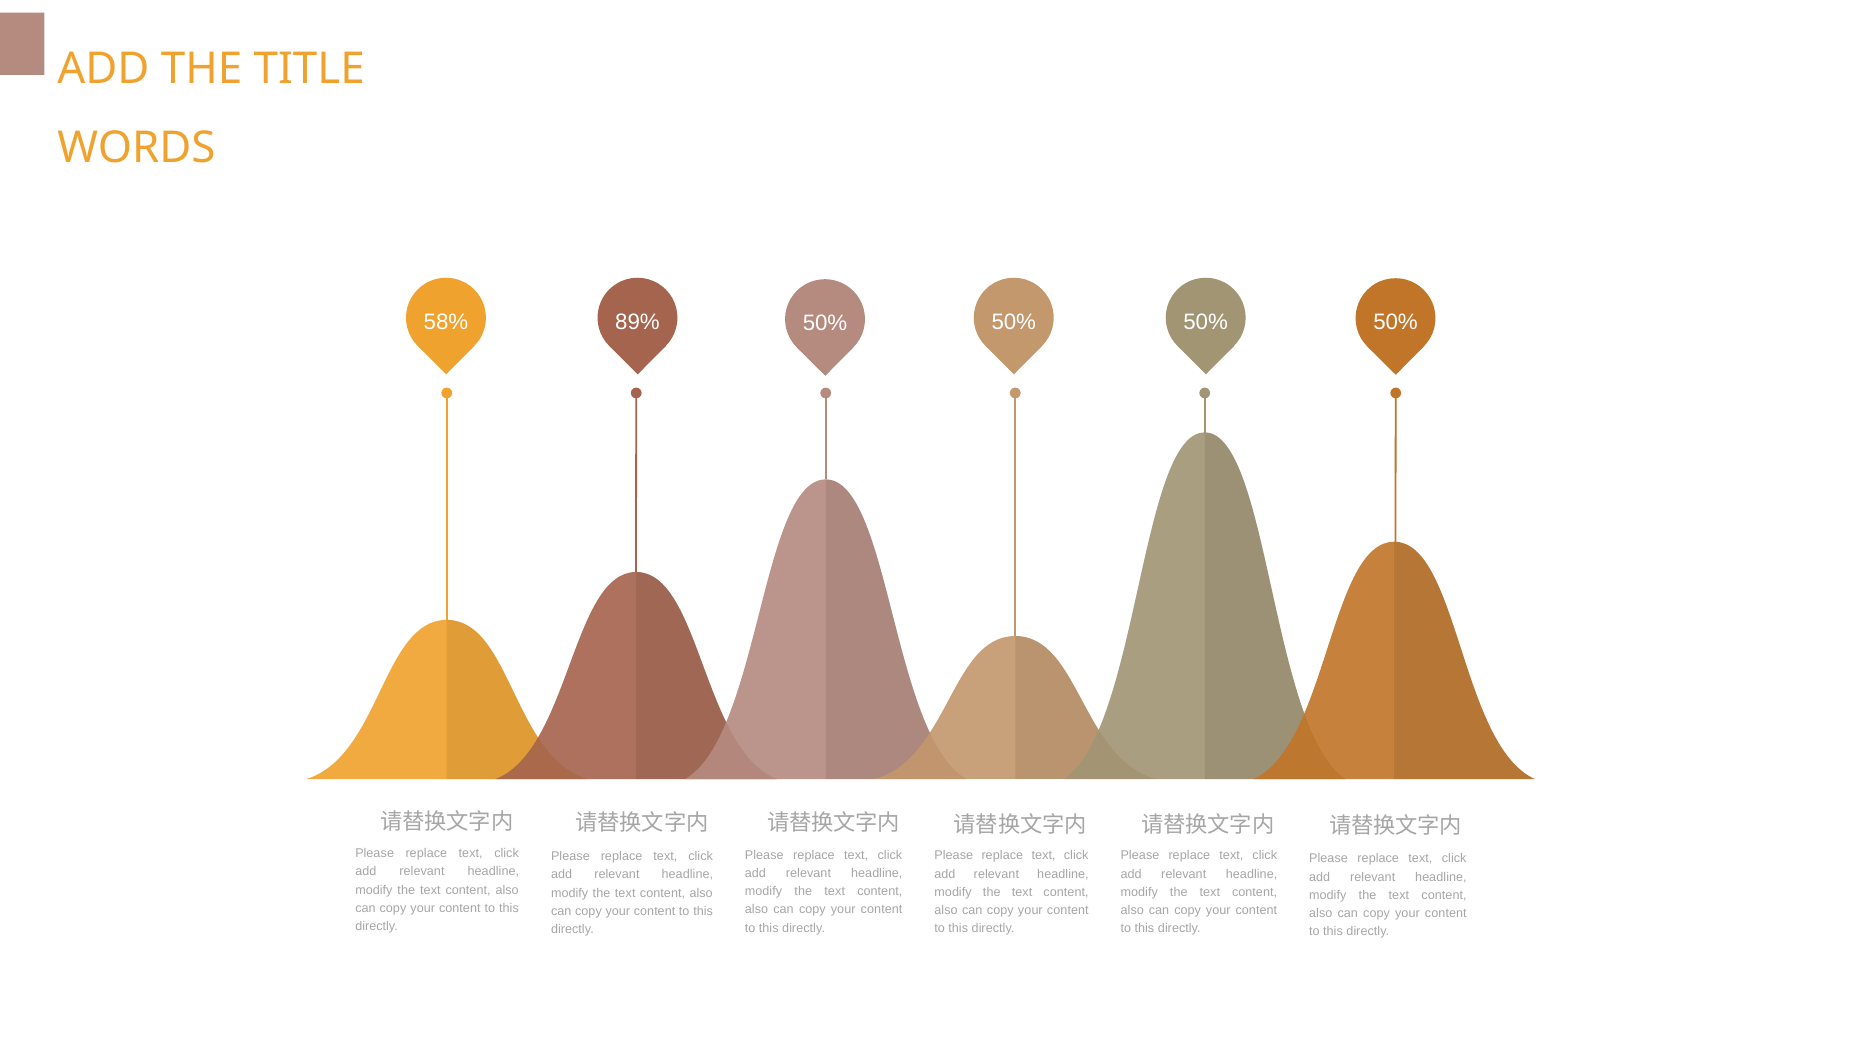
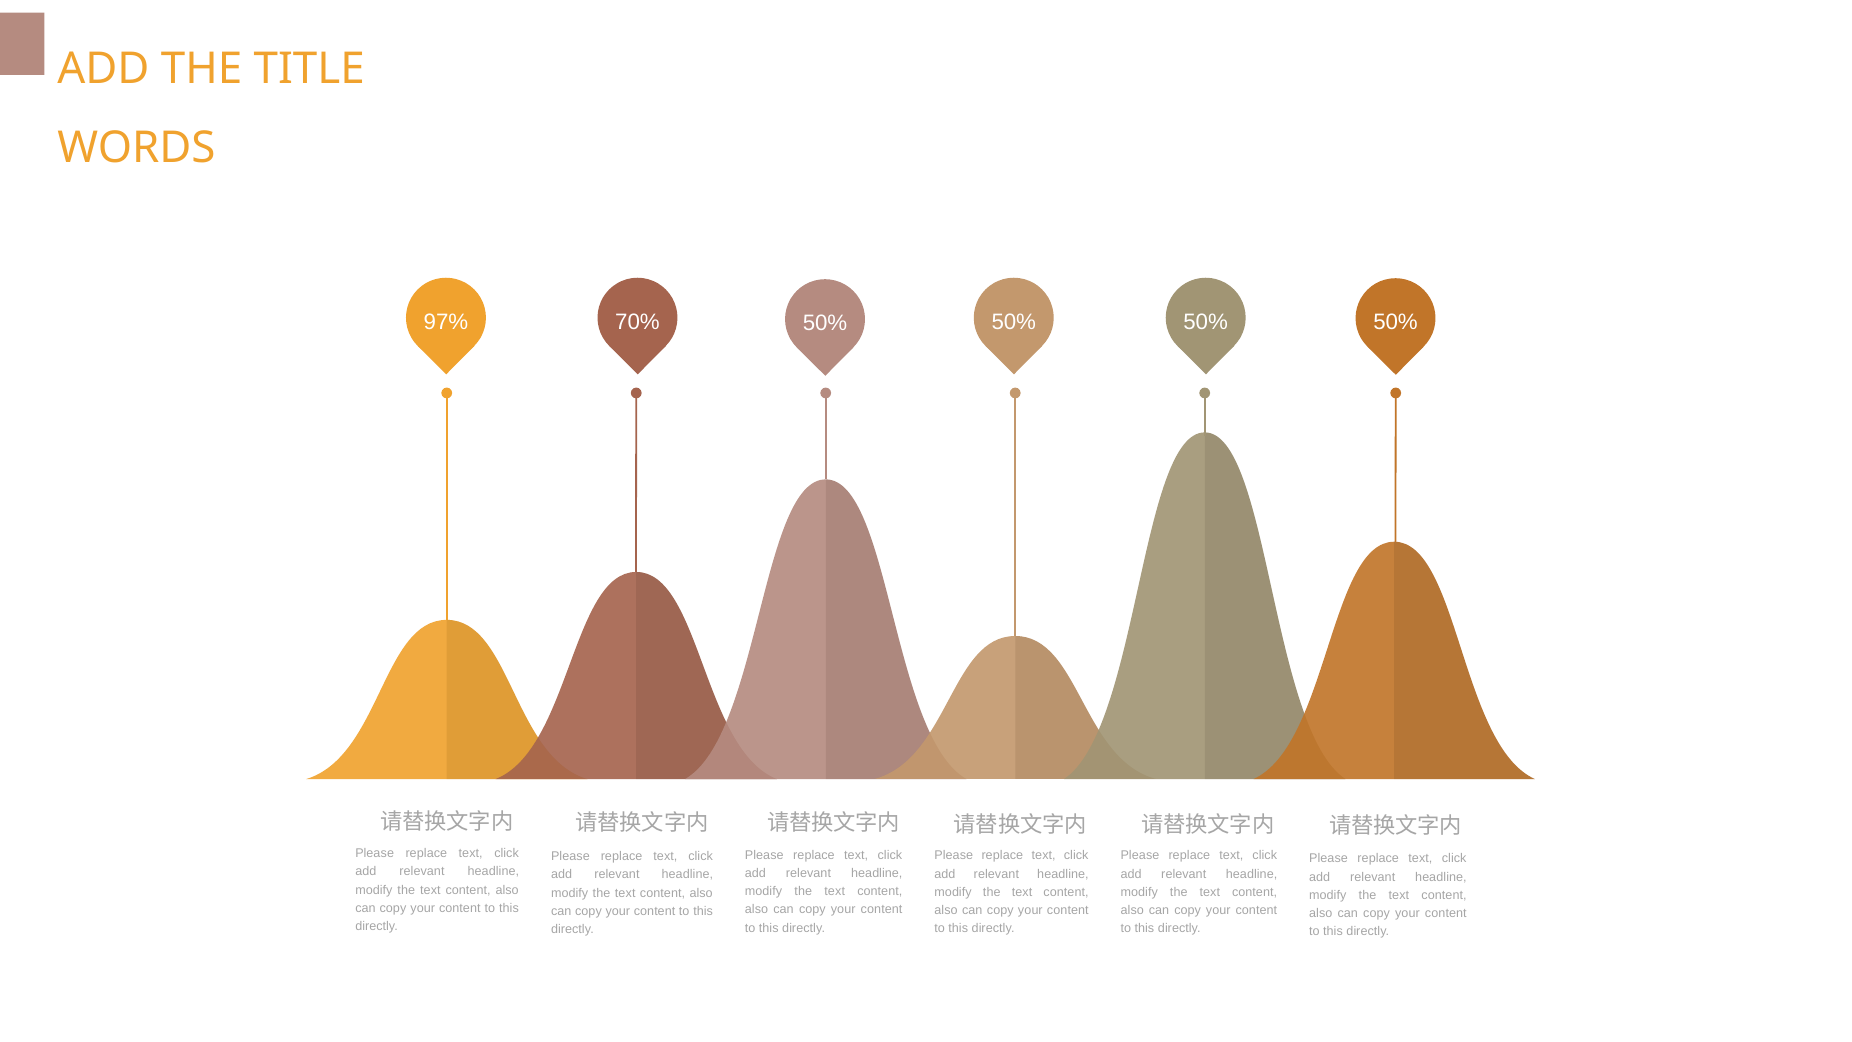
58%: 58% -> 97%
89%: 89% -> 70%
